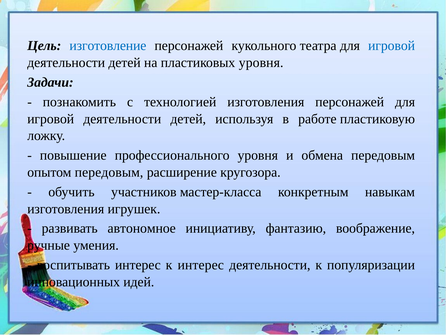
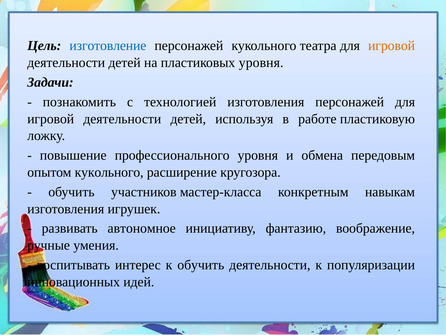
игровой at (392, 46) colour: blue -> orange
опытом передовым: передовым -> кукольного
к интерес: интерес -> обучить
